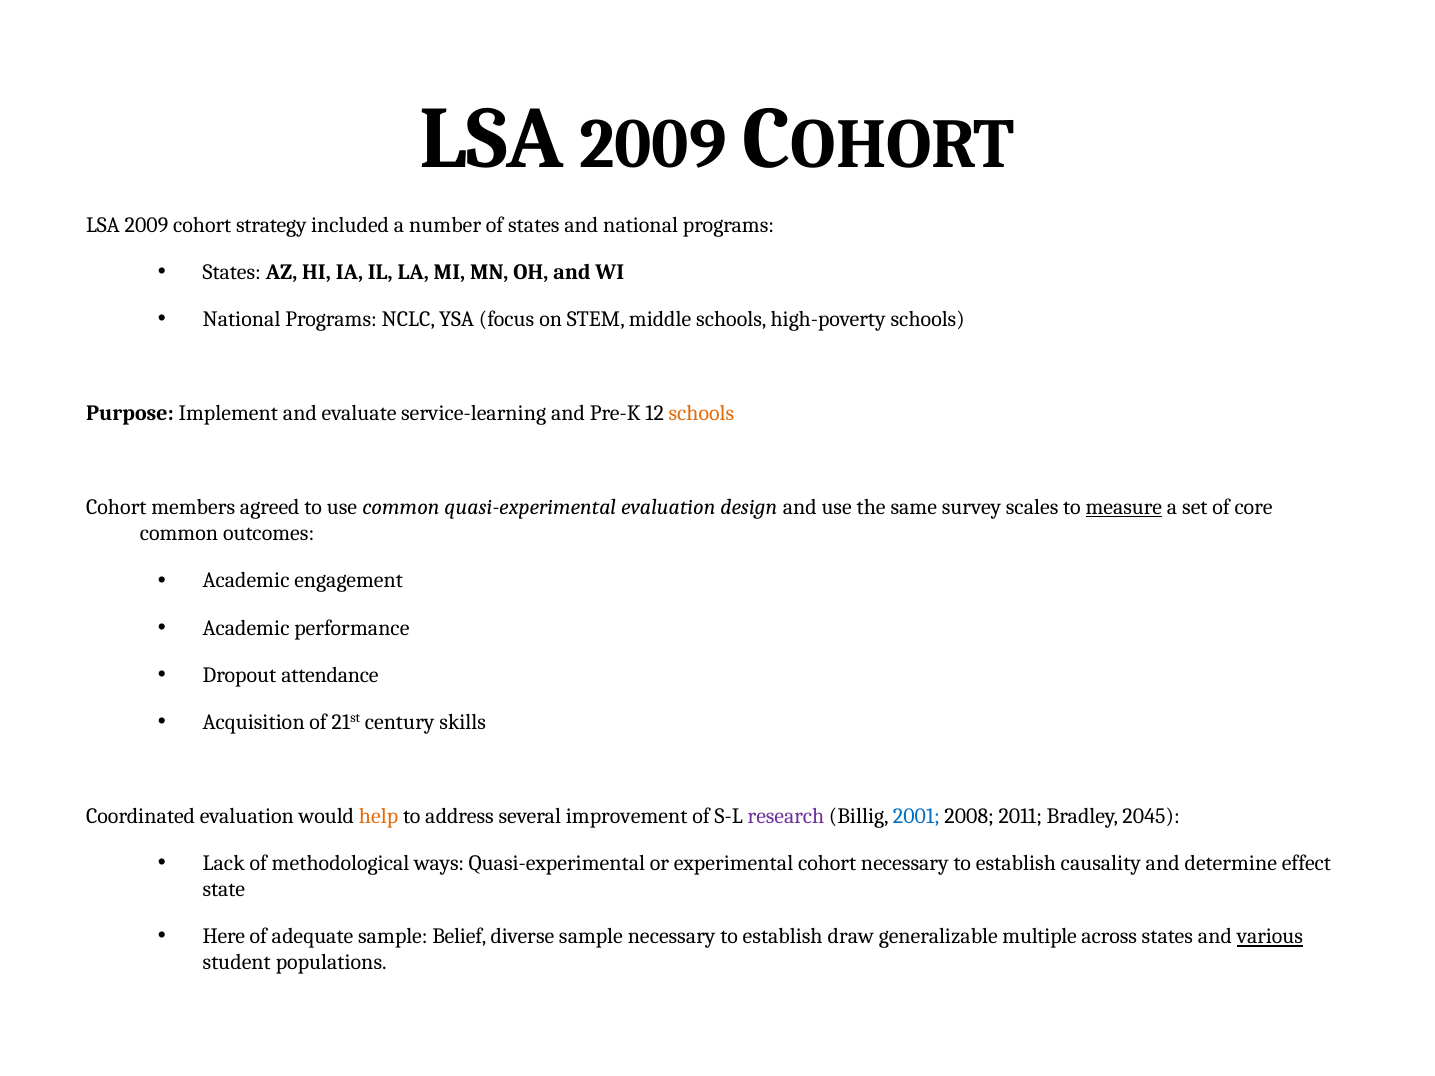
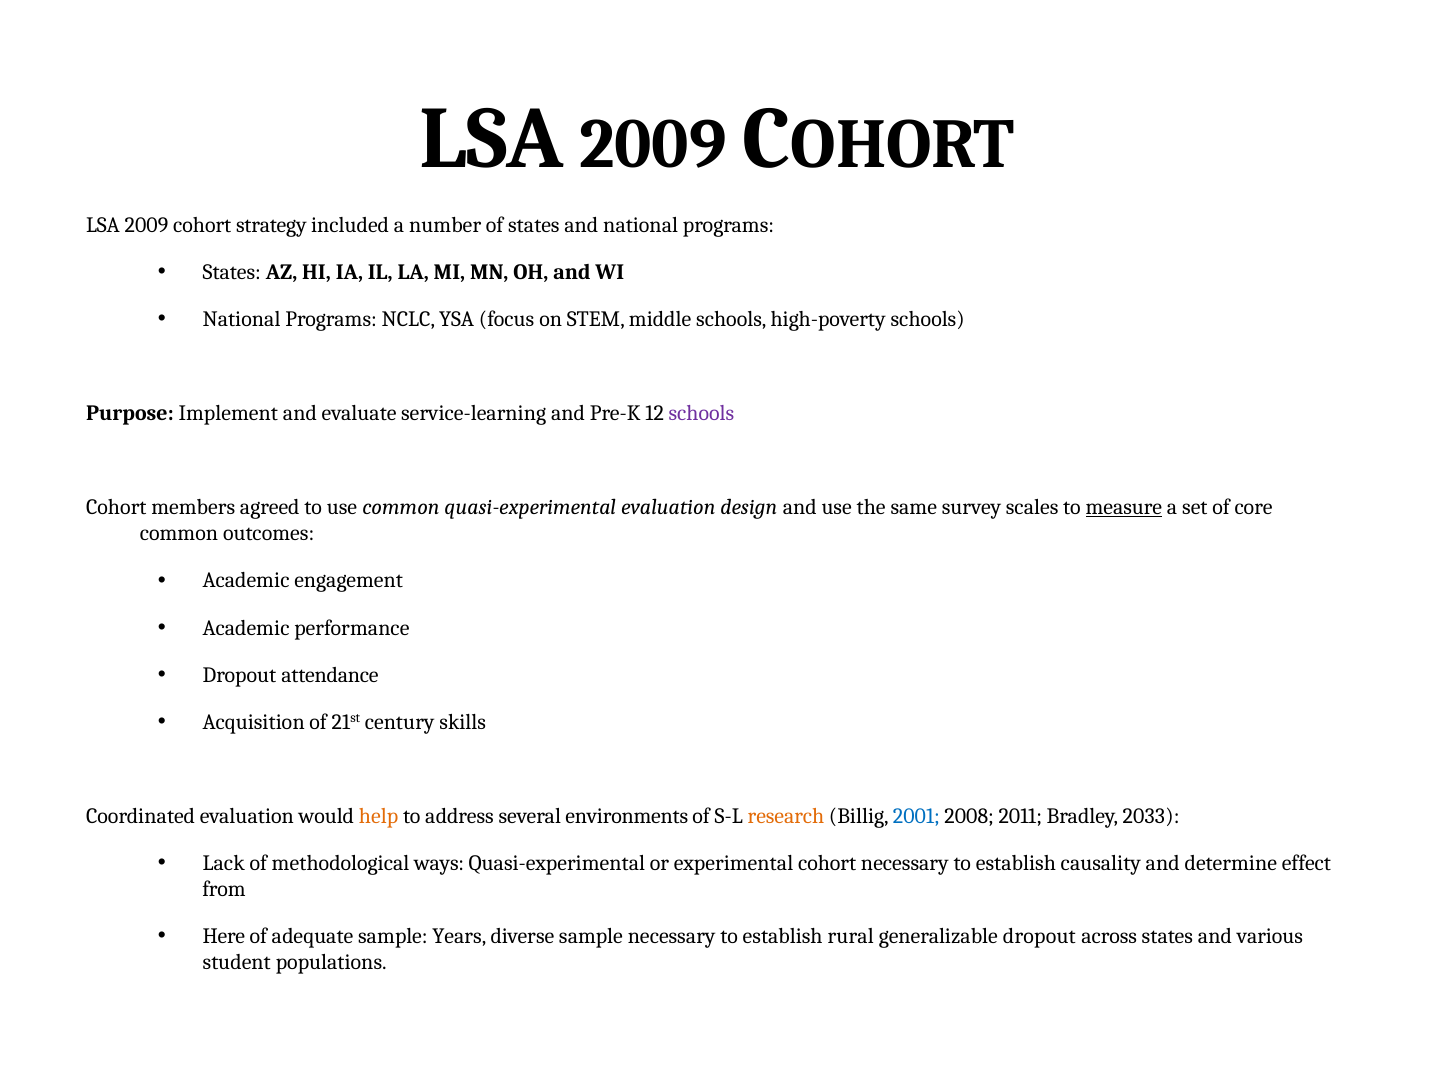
schools at (701, 413) colour: orange -> purple
improvement: improvement -> environments
research colour: purple -> orange
2045: 2045 -> 2033
state: state -> from
Belief: Belief -> Years
draw: draw -> rural
generalizable multiple: multiple -> dropout
various underline: present -> none
